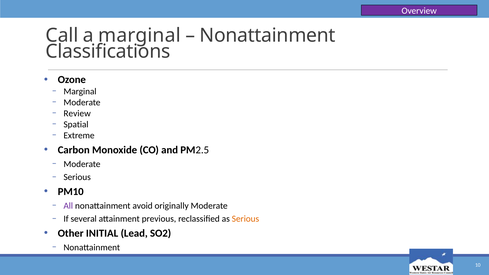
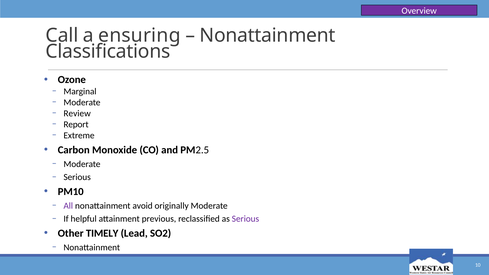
a marginal: marginal -> ensuring
Spatial: Spatial -> Report
several: several -> helpful
Serious at (245, 219) colour: orange -> purple
INITIAL: INITIAL -> TIMELY
